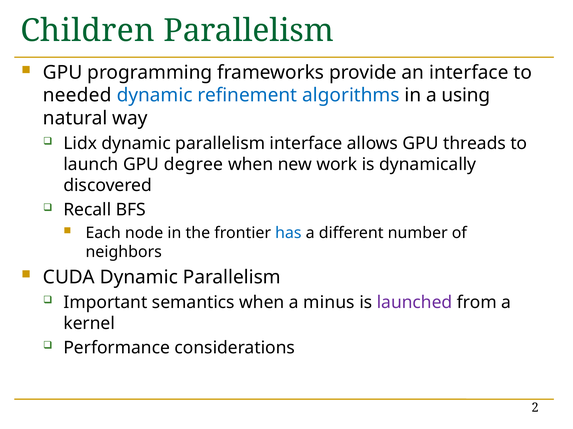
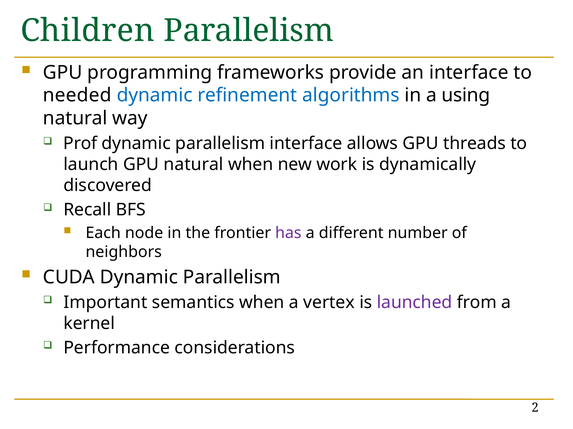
Lidx: Lidx -> Prof
GPU degree: degree -> natural
has colour: blue -> purple
minus: minus -> vertex
